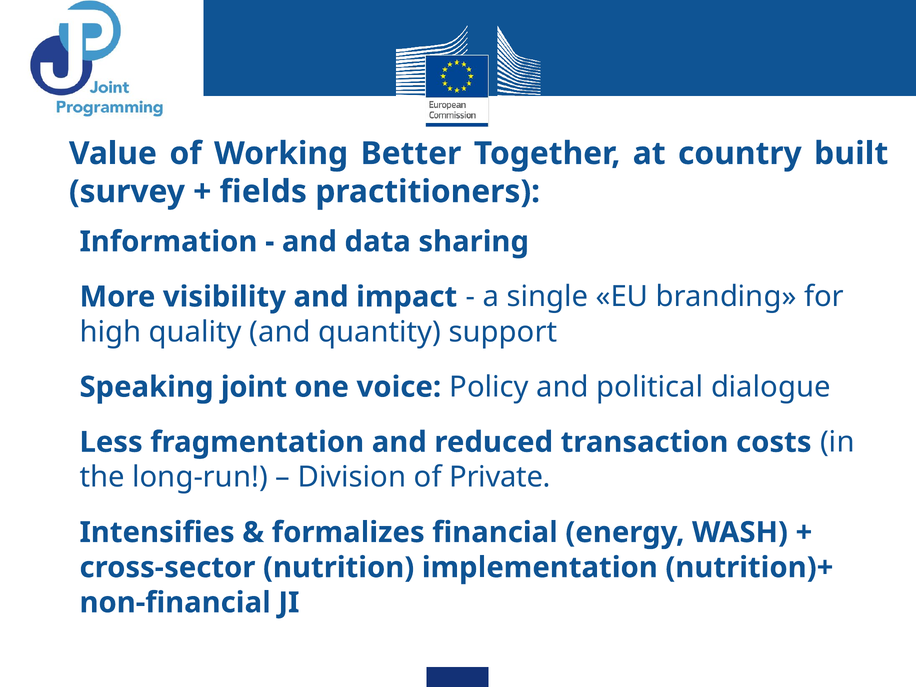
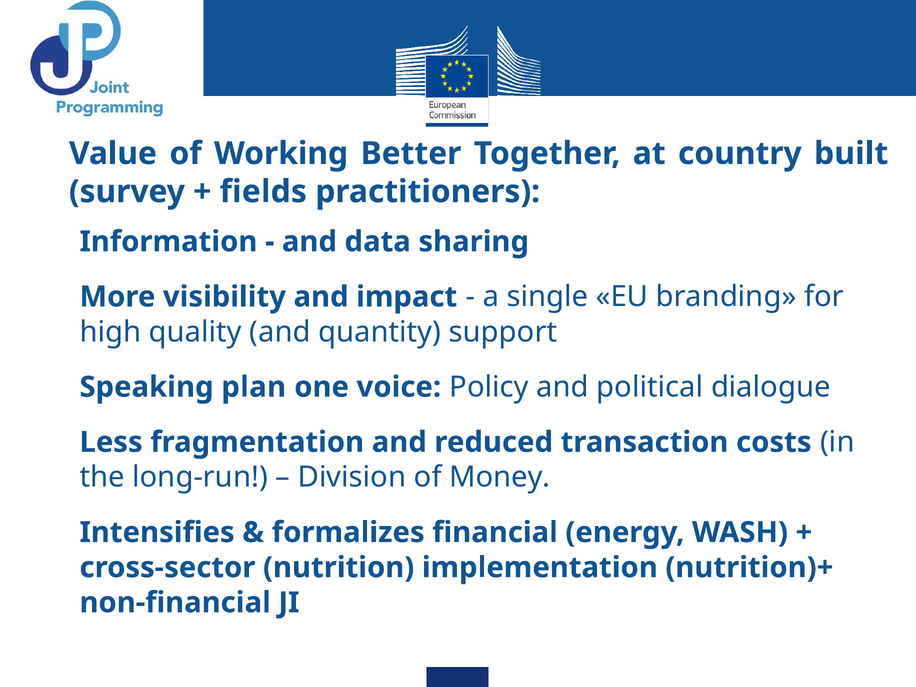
joint: joint -> plan
Private: Private -> Money
